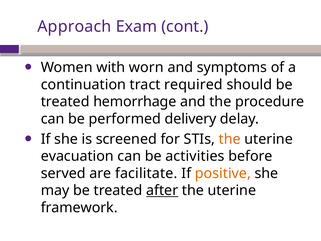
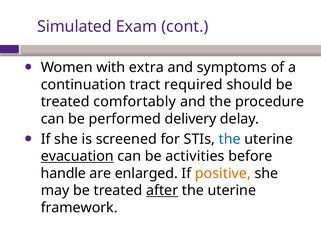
Approach: Approach -> Simulated
worn: worn -> extra
hemorrhage: hemorrhage -> comfortably
the at (230, 139) colour: orange -> blue
evacuation underline: none -> present
served: served -> handle
facilitate: facilitate -> enlarged
